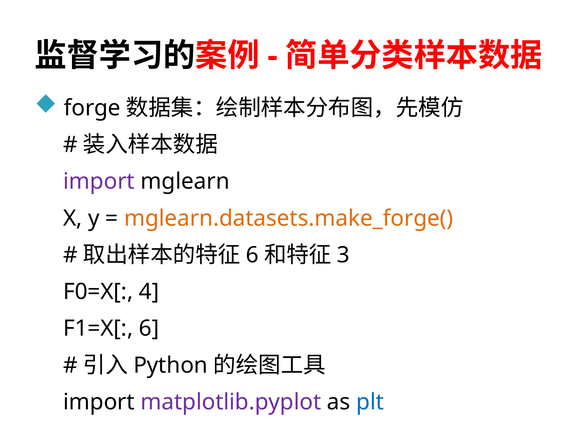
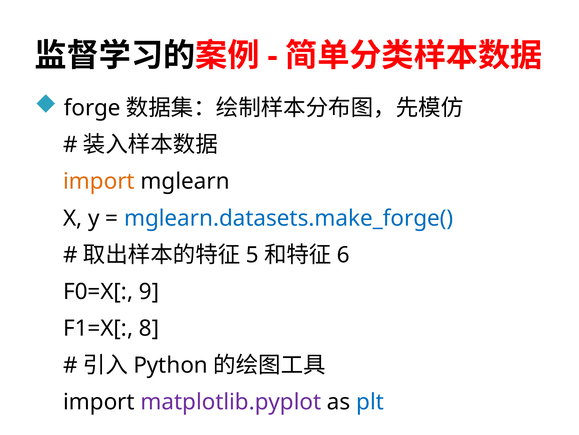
import at (99, 181) colour: purple -> orange
mglearn.datasets.make_forge( colour: orange -> blue
6 at (252, 255): 6 -> 5
3: 3 -> 6
4: 4 -> 9
F1=X[ 6: 6 -> 8
